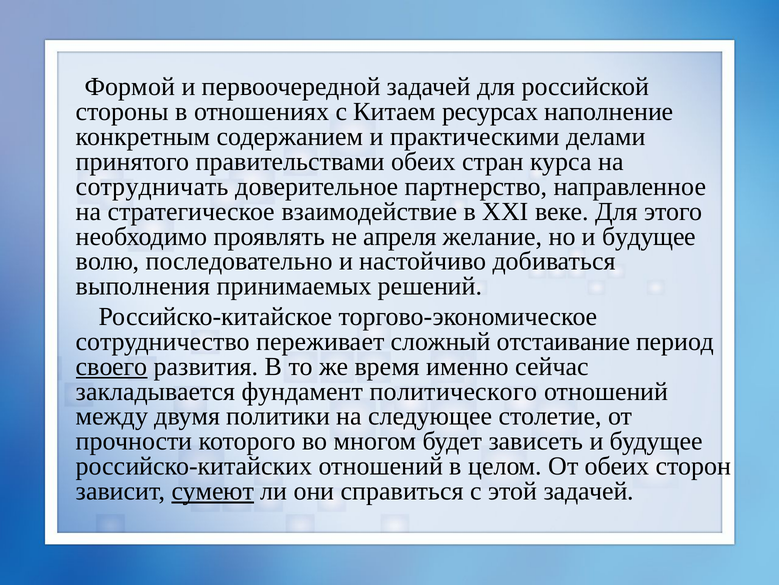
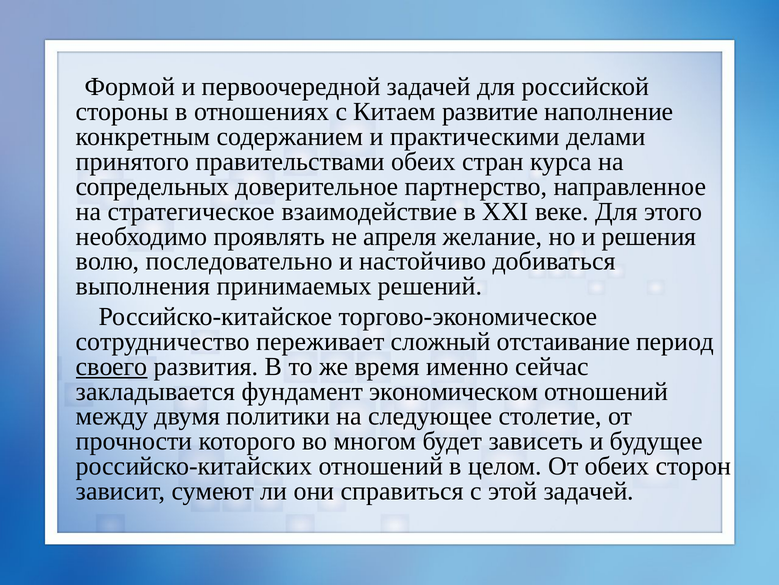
ресурсах: ресурсах -> развитие
сотрудничать: сотрудничать -> сопредельных
но и будущее: будущее -> решения
политического: политического -> экономическом
сумеют underline: present -> none
